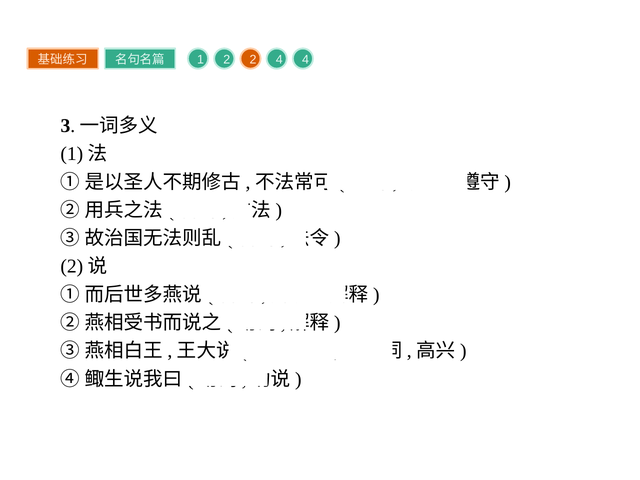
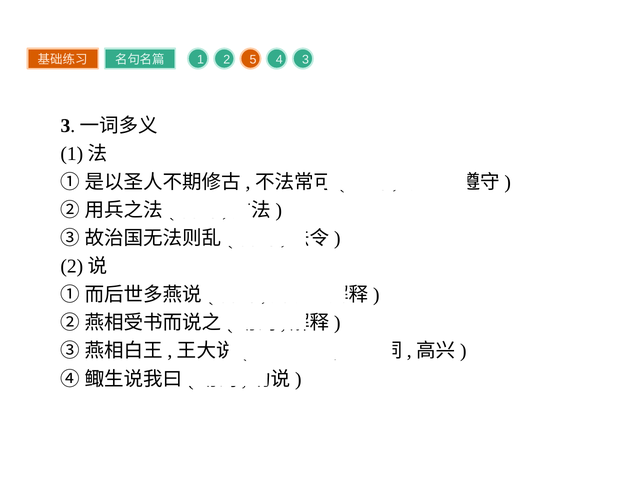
2 2: 2 -> 5
4 4: 4 -> 3
